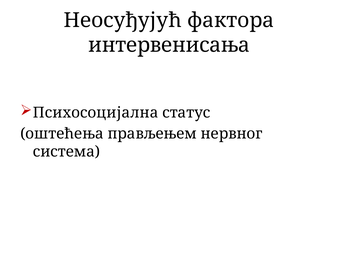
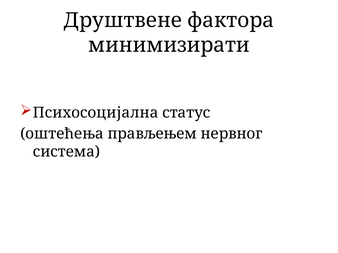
Неосуђујућ: Неосуђујућ -> Друштвене
интервенисања: интервенисања -> минимизирати
